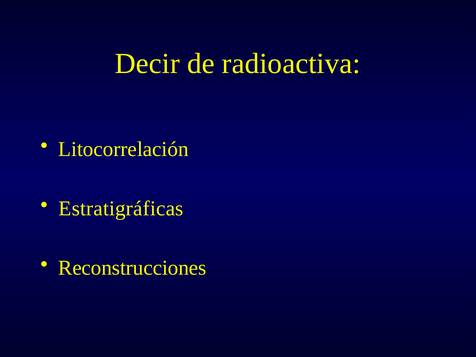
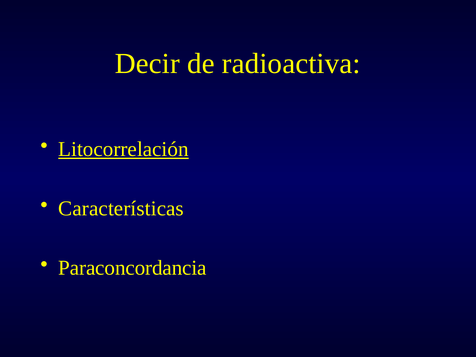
Litocorrelación underline: none -> present
Estratigráficas: Estratigráficas -> Características
Reconstrucciones: Reconstrucciones -> Paraconcordancia
